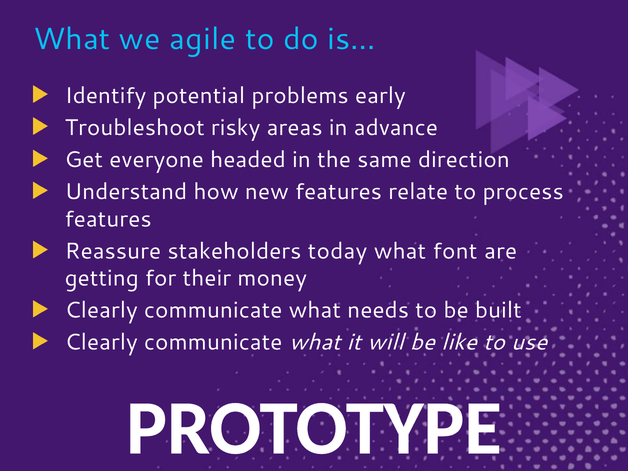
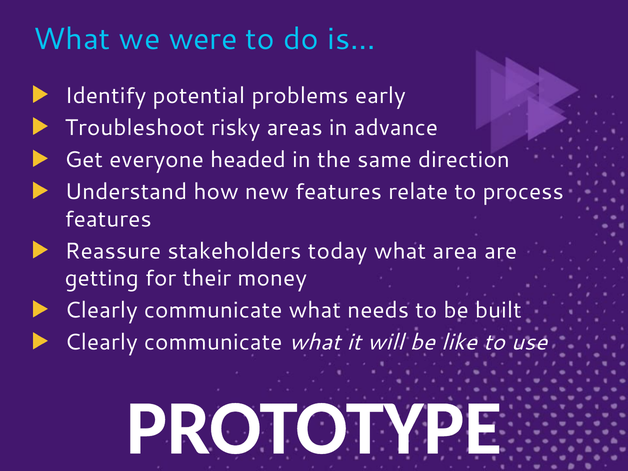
agile: agile -> were
font: font -> area
